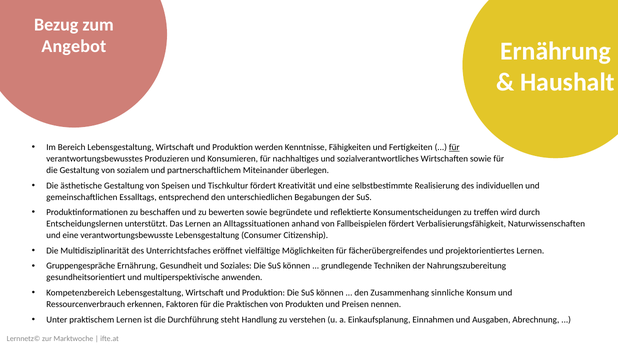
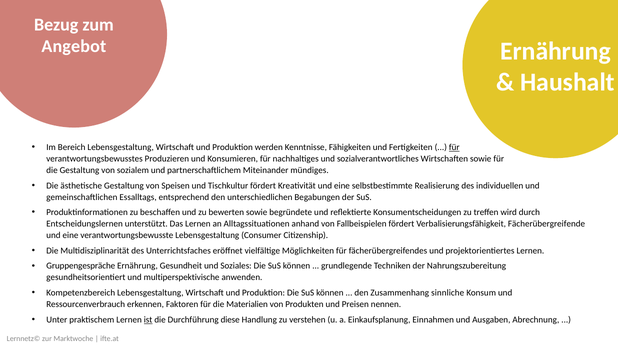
überlegen: überlegen -> mündiges
Naturwissenschaften: Naturwissenschaften -> Fächerübergreifende
Praktischen: Praktischen -> Materialien
ist underline: none -> present
steht: steht -> diese
